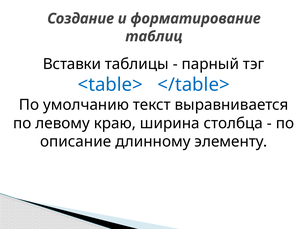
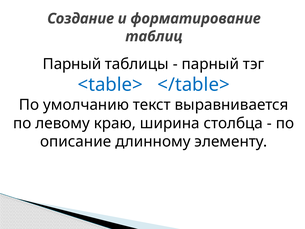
Вставки at (72, 64): Вставки -> Парный
